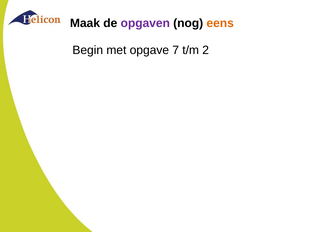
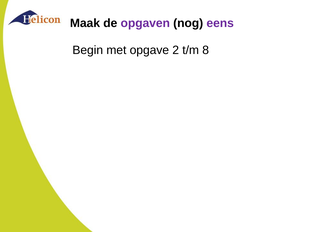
eens colour: orange -> purple
7: 7 -> 2
2: 2 -> 8
